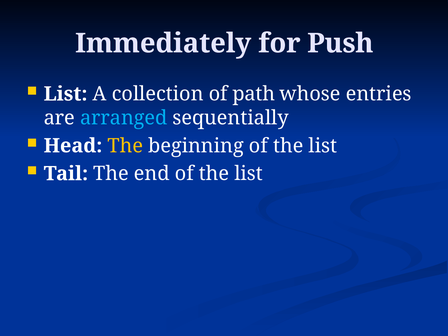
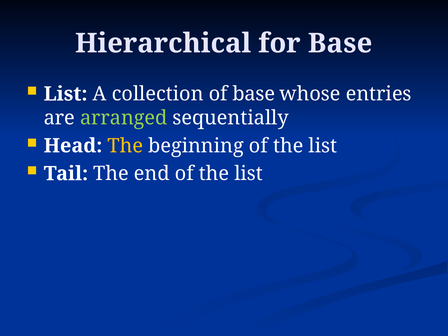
Immediately: Immediately -> Hierarchical
for Push: Push -> Base
of path: path -> base
arranged colour: light blue -> light green
